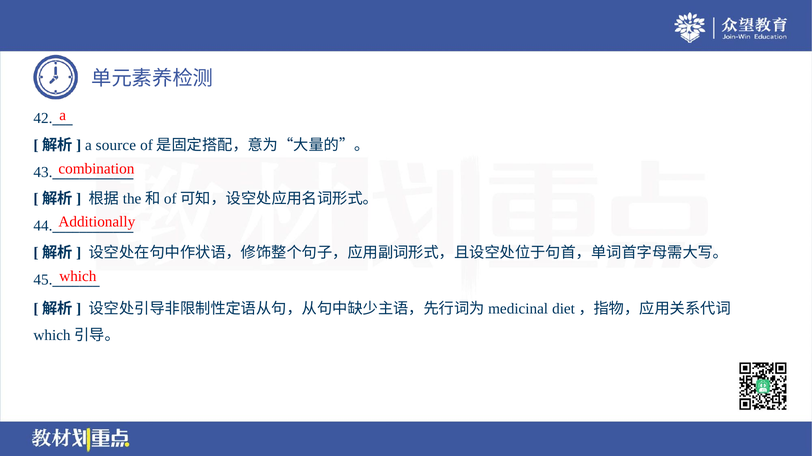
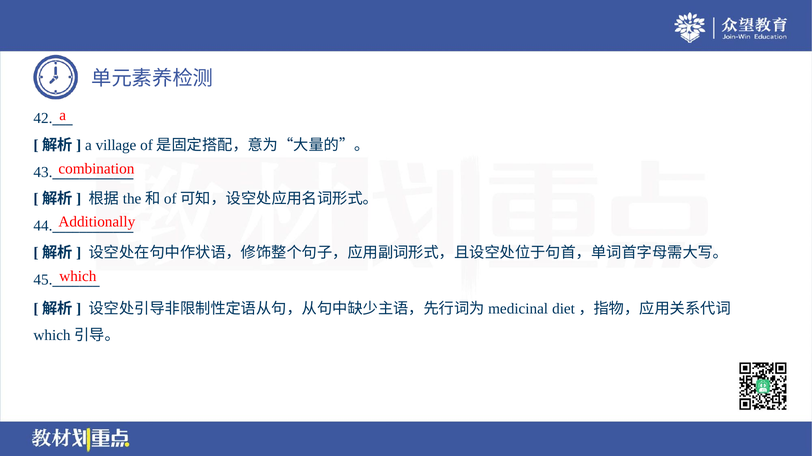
source: source -> village
